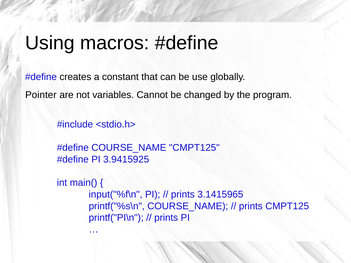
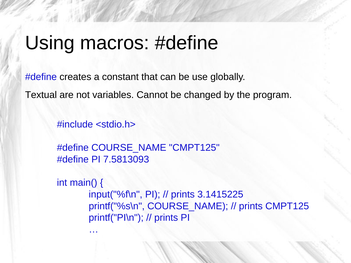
Pointer: Pointer -> Textual
3.9415925: 3.9415925 -> 7.5813093
3.1415965: 3.1415965 -> 3.1415225
